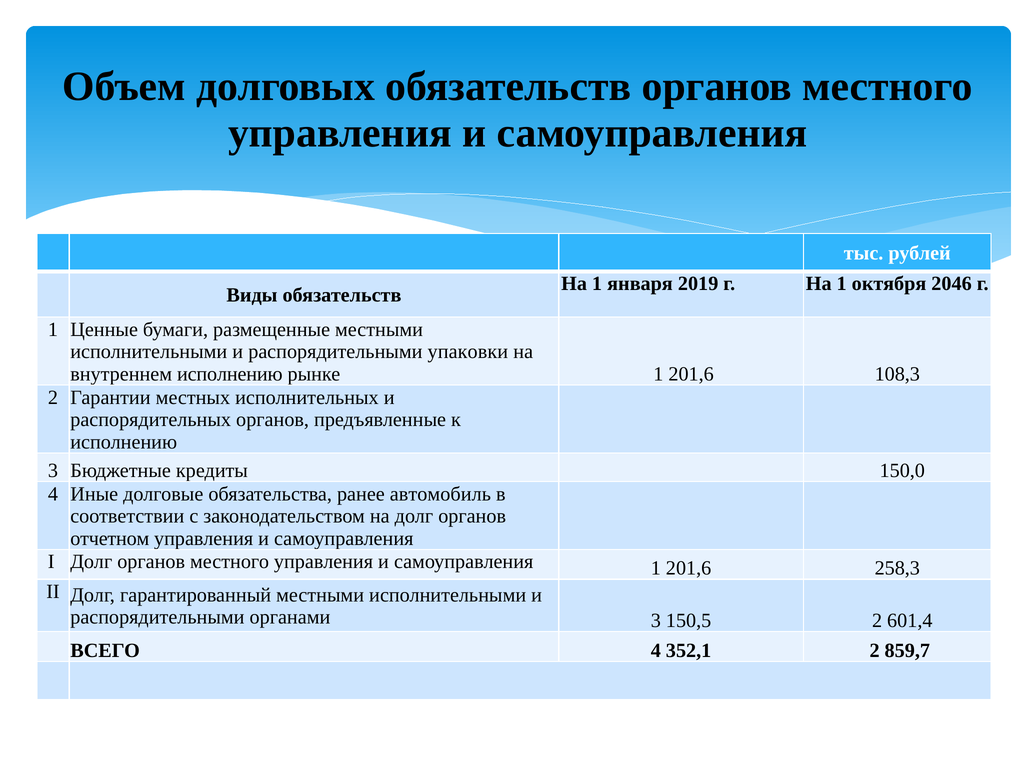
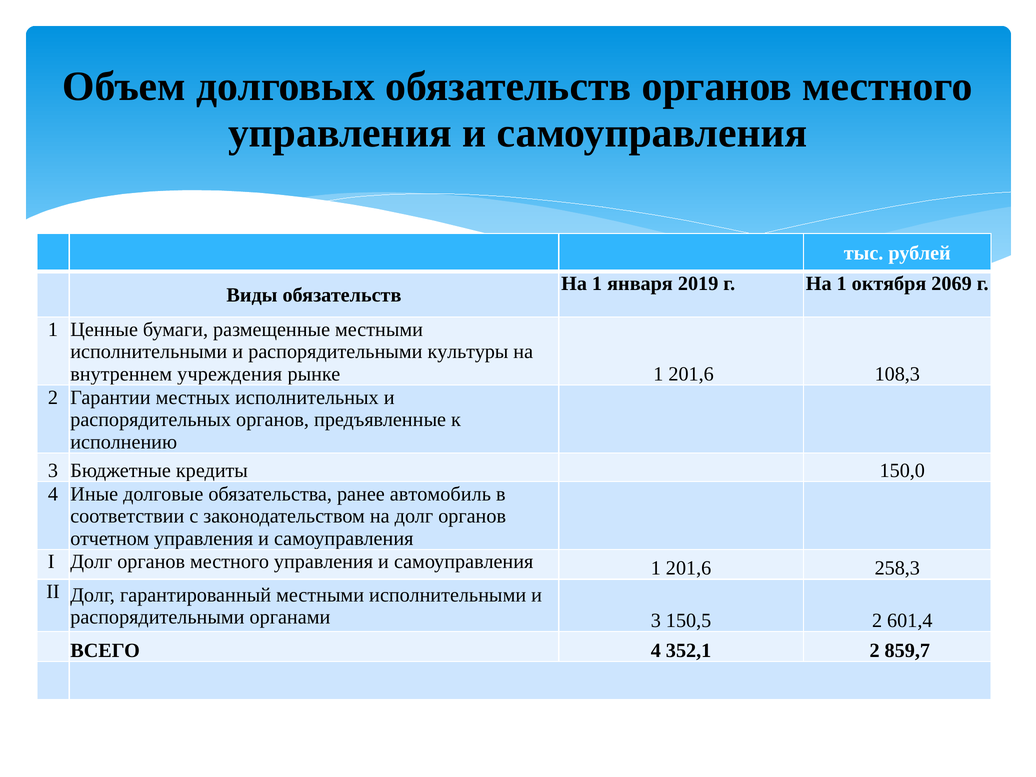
2046: 2046 -> 2069
упаковки: упаковки -> культуры
внутреннем исполнению: исполнению -> учреждения
